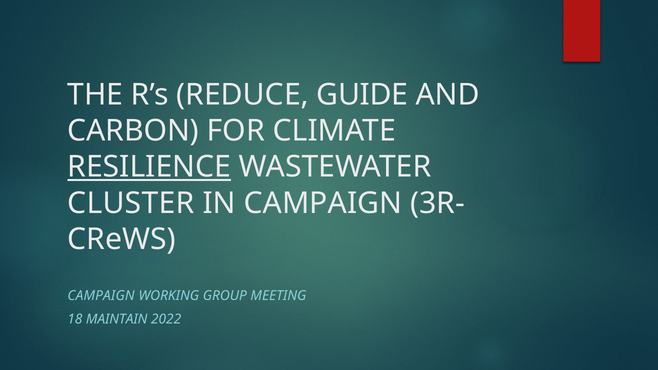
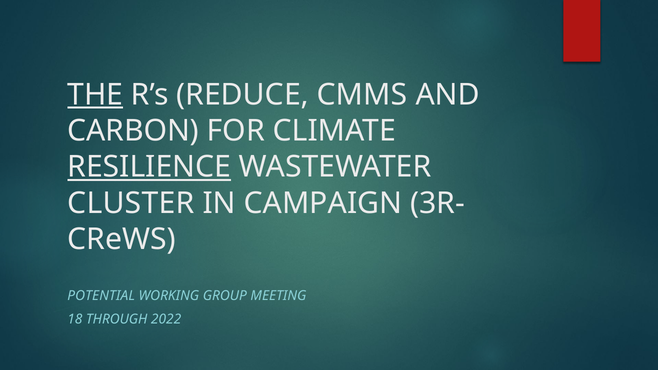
THE underline: none -> present
GUIDE: GUIDE -> CMMS
CAMPAIGN at (101, 296): CAMPAIGN -> POTENTIAL
MAINTAIN: MAINTAIN -> THROUGH
